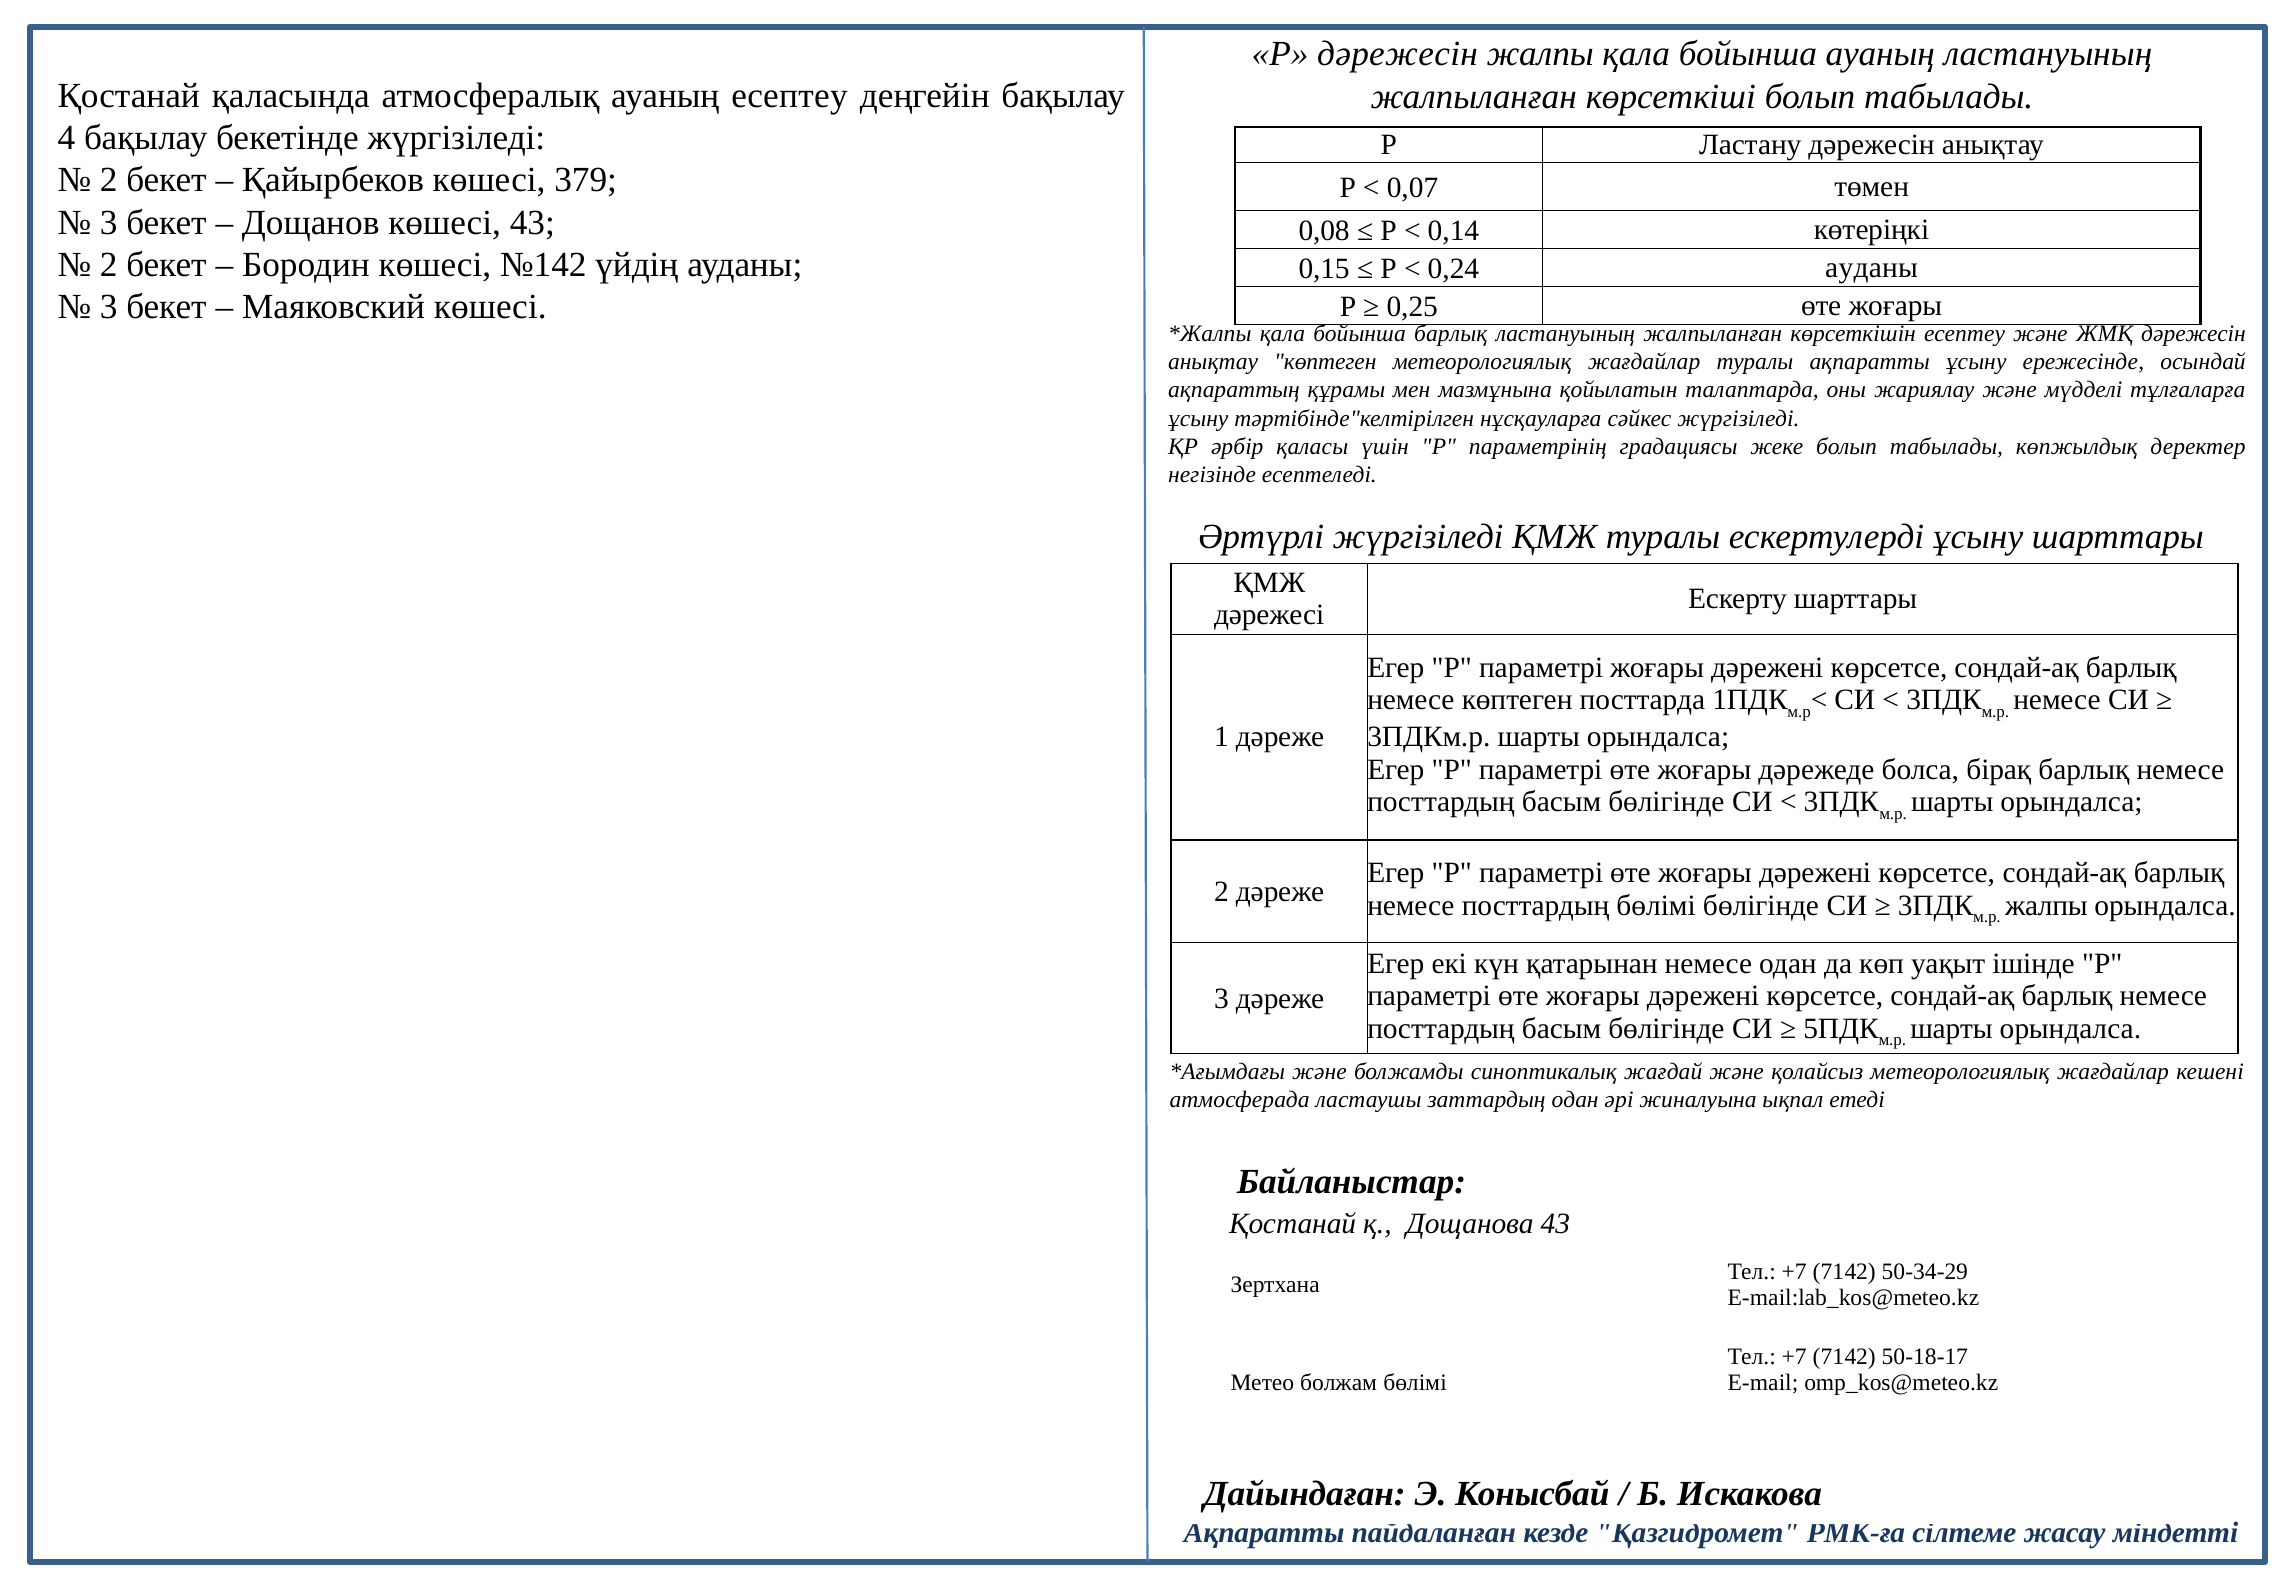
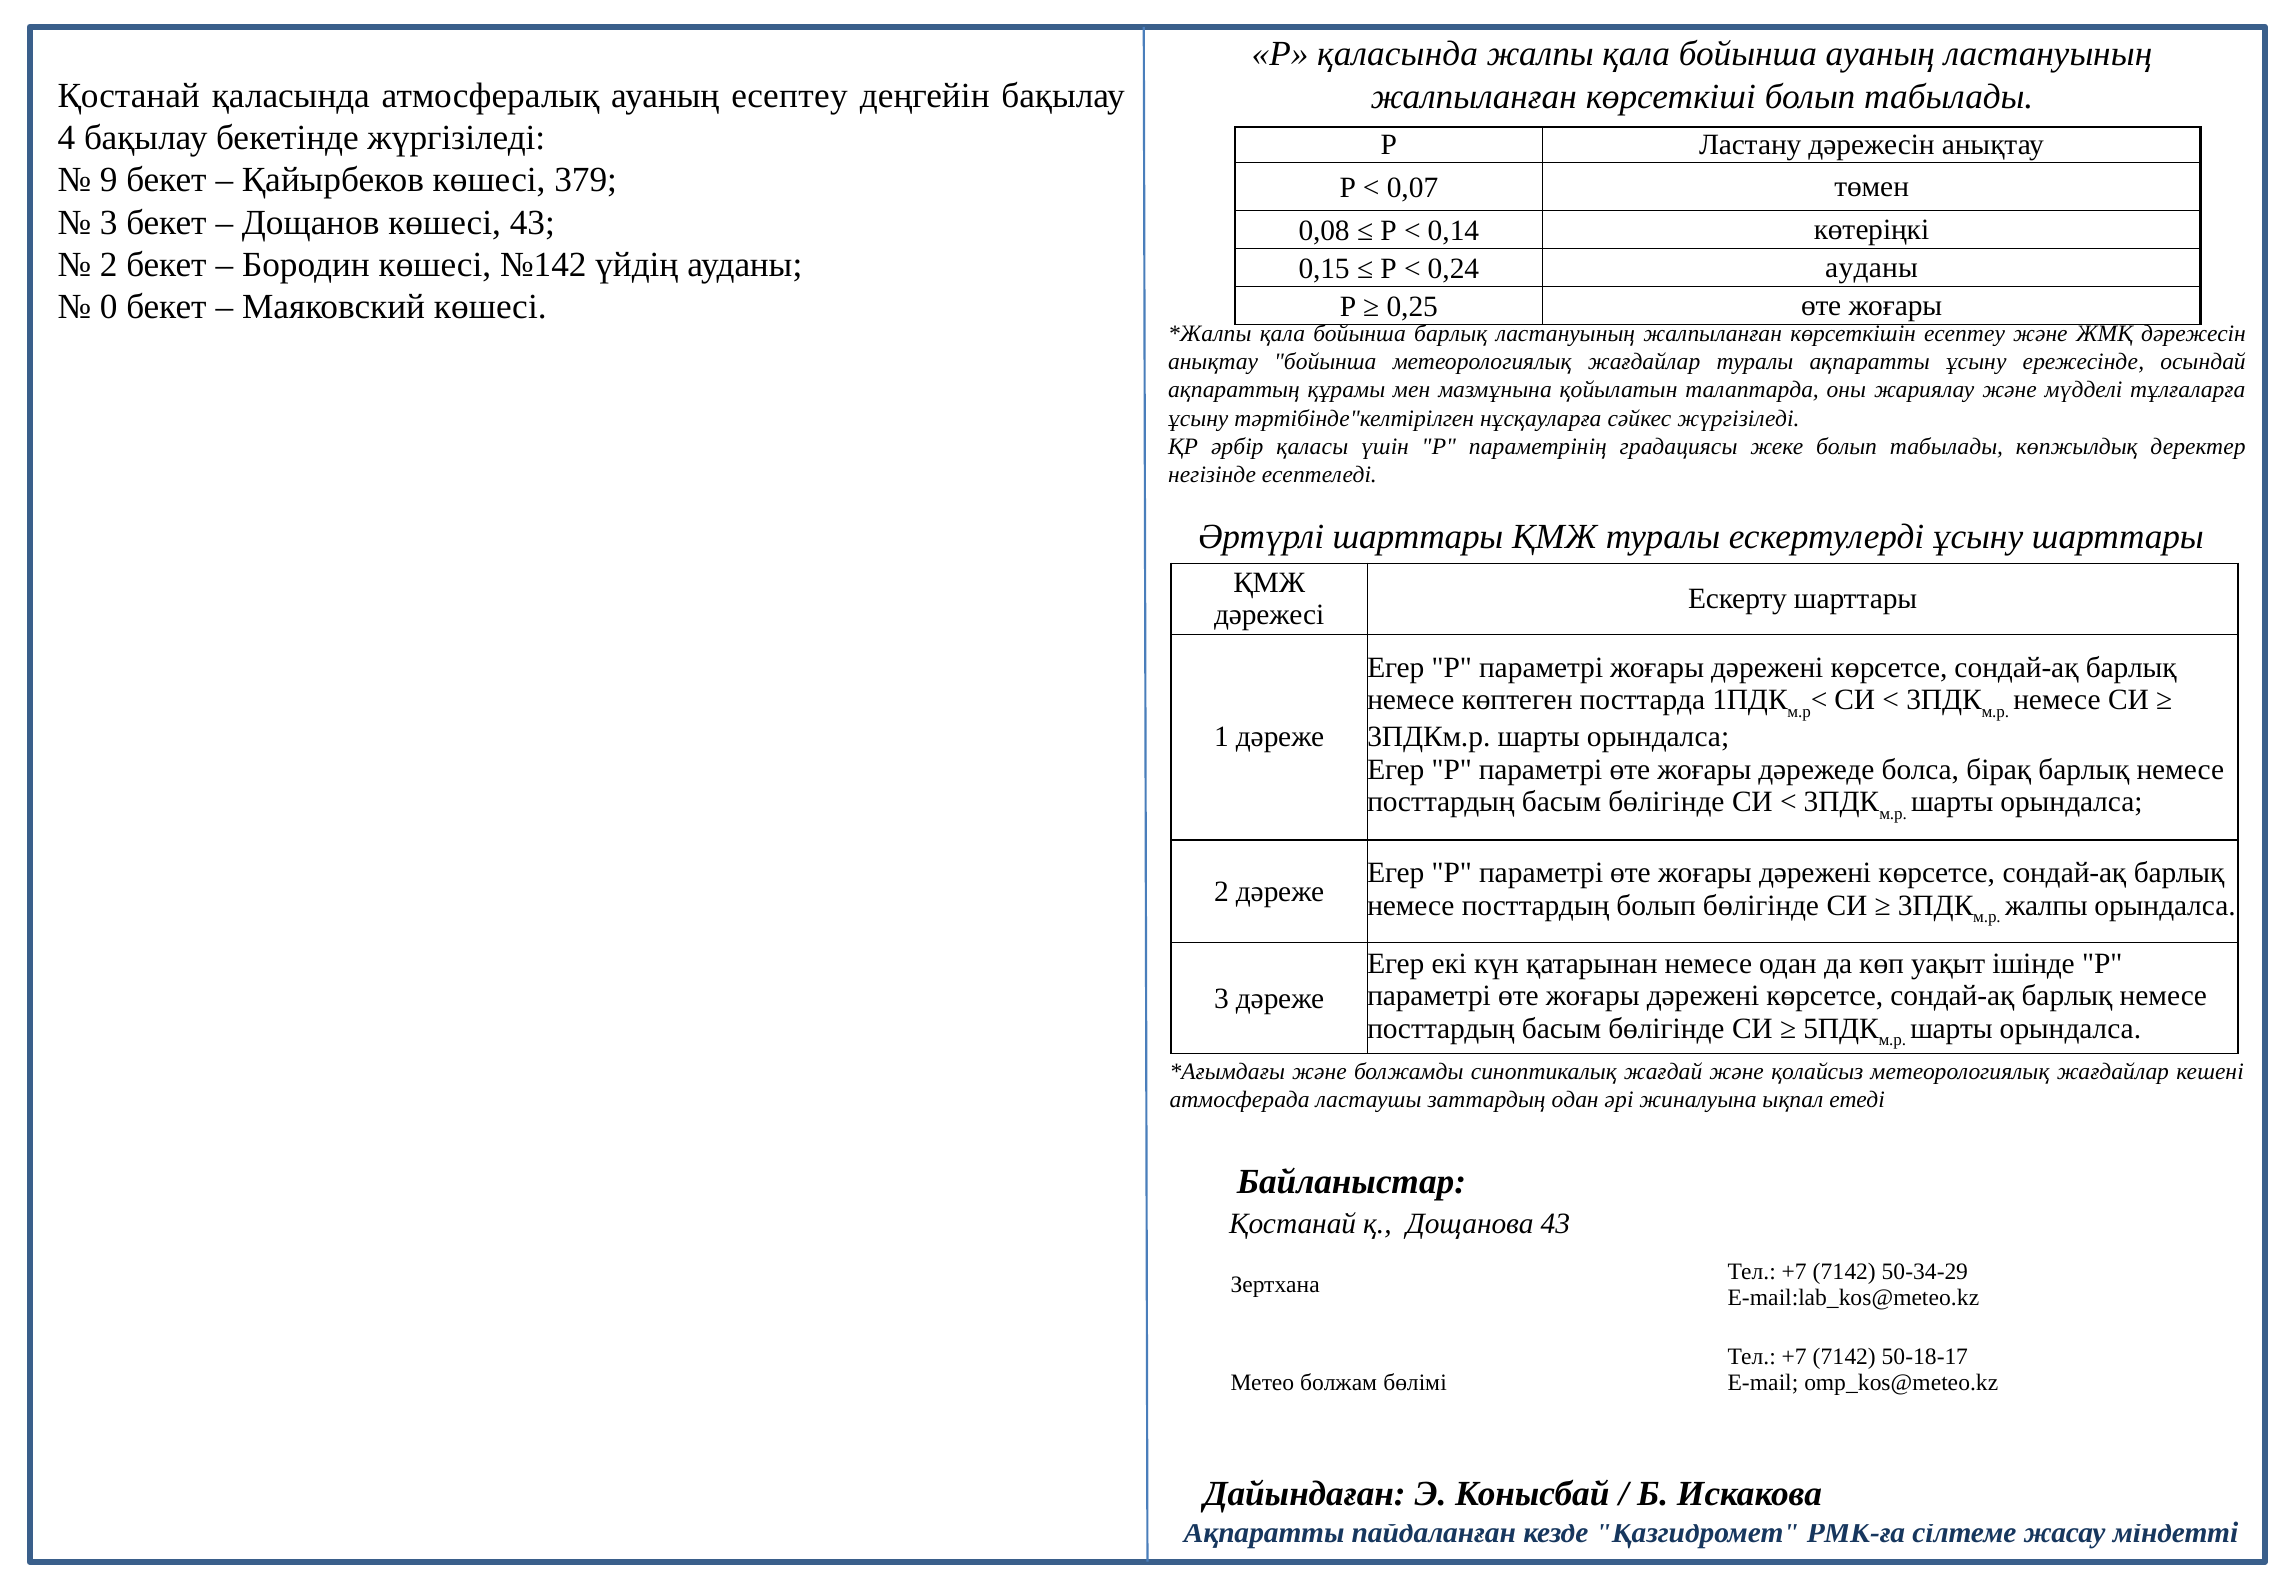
Р дәрежесін: дәрежесін -> қаласында
2 at (109, 180): 2 -> 9
3 at (109, 307): 3 -> 0
анықтау көптеген: көптеген -> бойынша
Әртүрлі жүргізіледі: жүргізіледі -> шарттары
посттардың бөлімі: бөлімі -> болып
